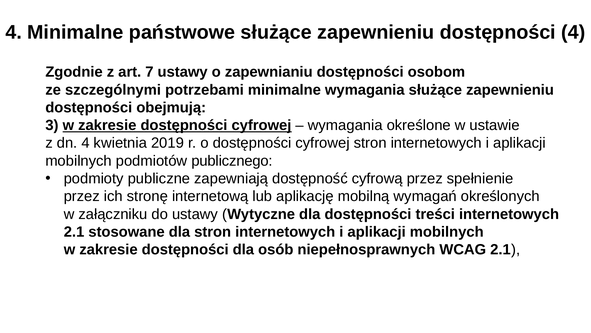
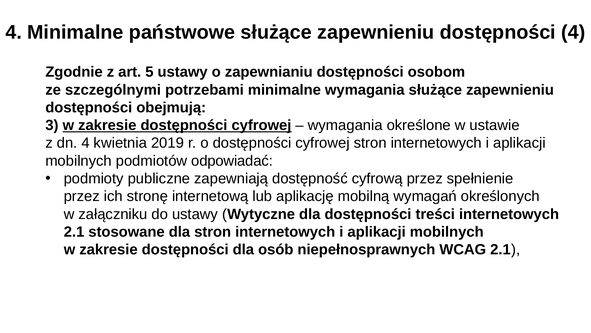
7: 7 -> 5
publicznego: publicznego -> odpowiadać
